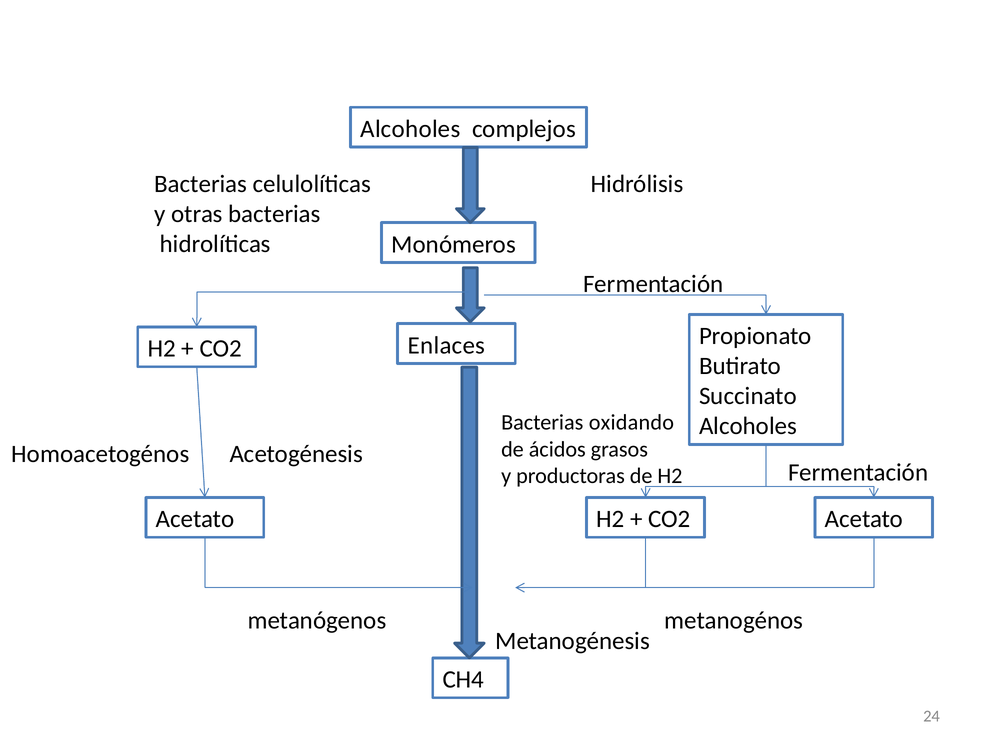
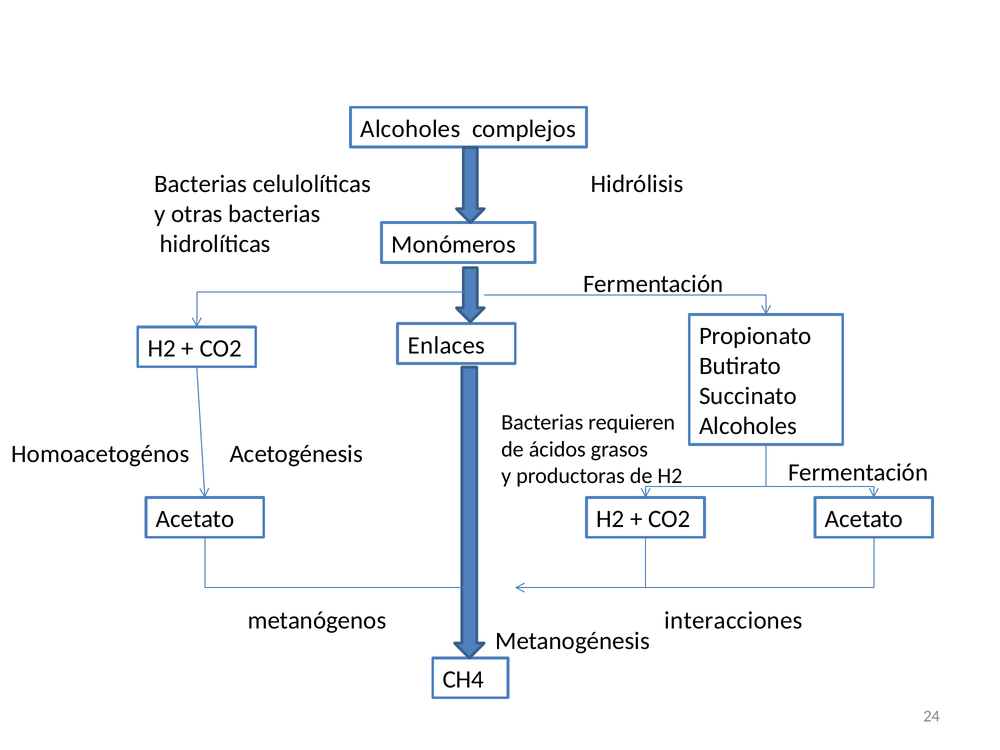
oxidando: oxidando -> requieren
metanogénos: metanogénos -> interacciones
